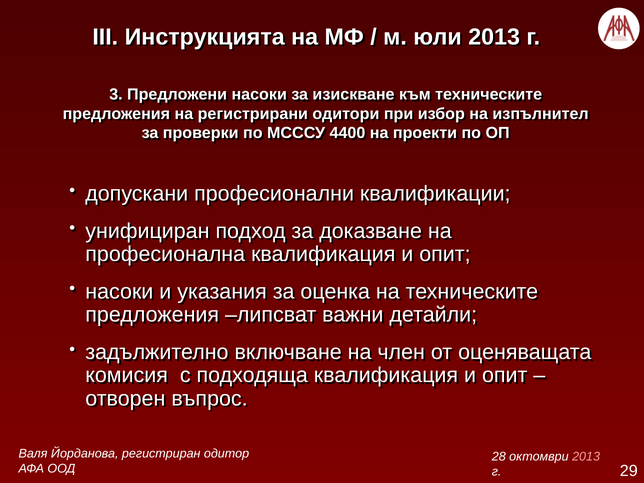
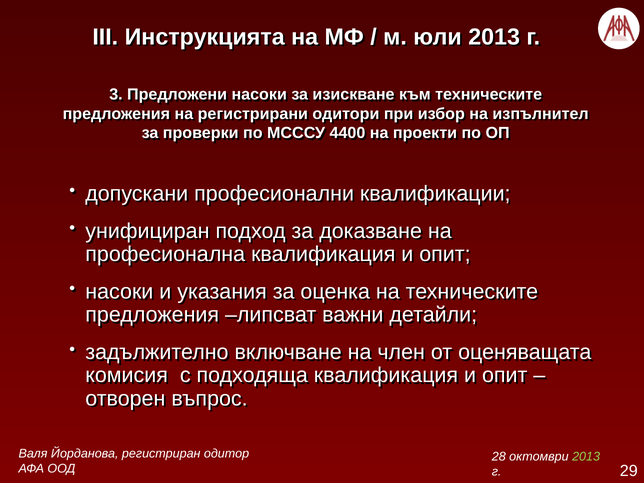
2013 at (586, 457) colour: pink -> light green
